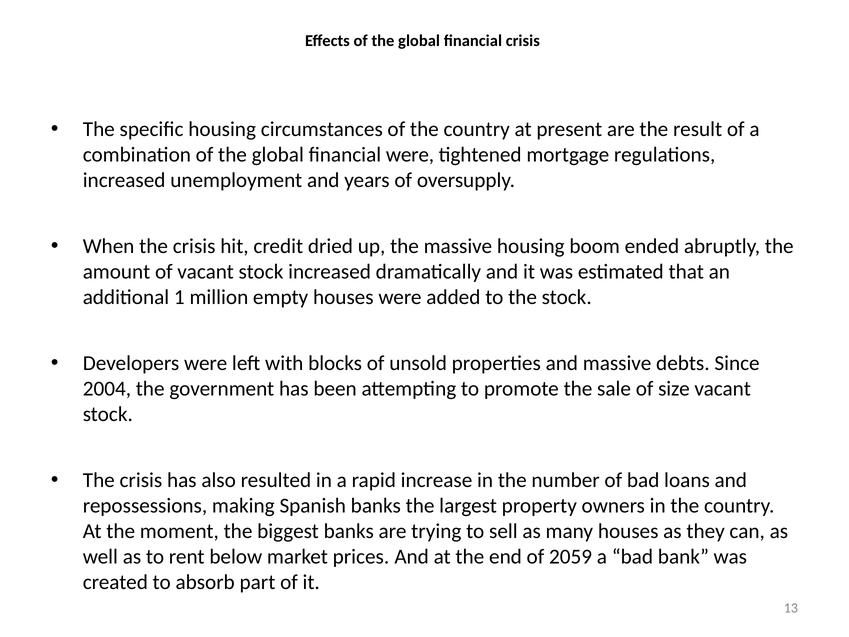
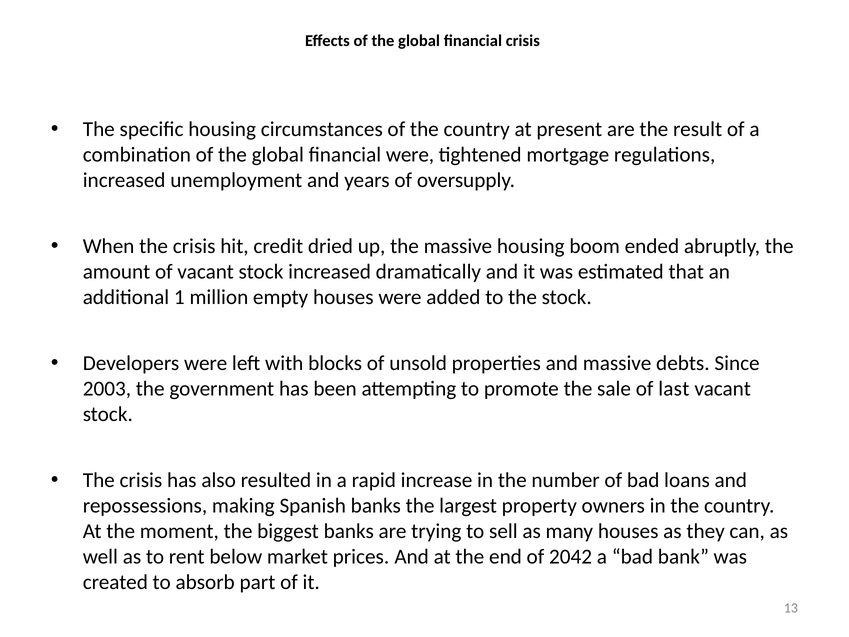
2004: 2004 -> 2003
size: size -> last
2059: 2059 -> 2042
